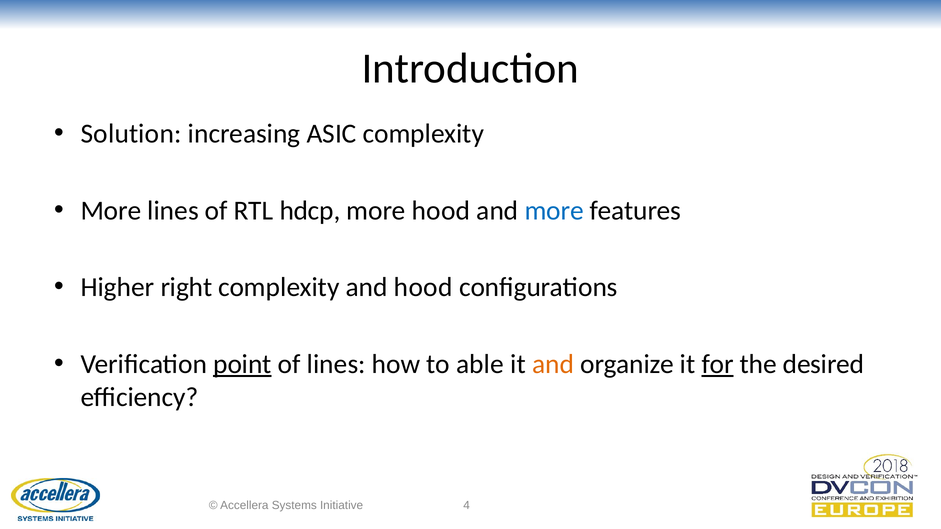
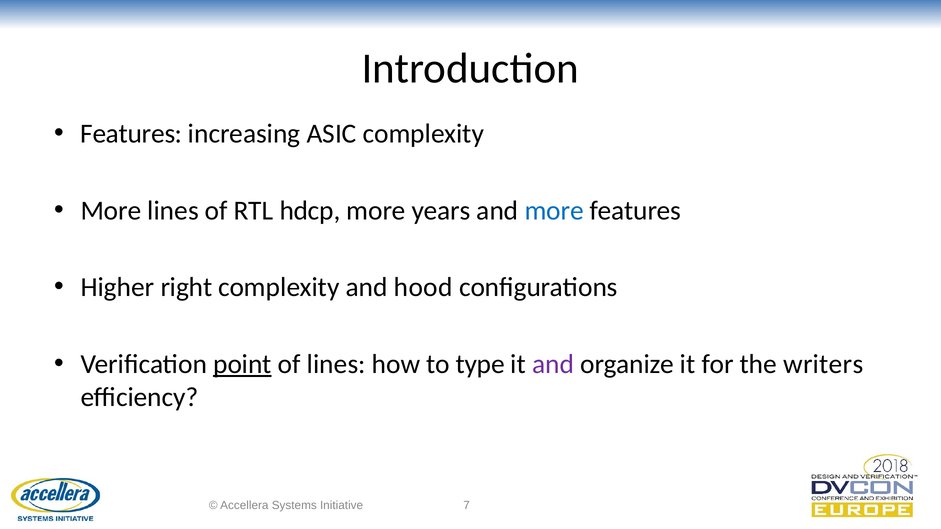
Solution at (131, 134): Solution -> Features
more hood: hood -> years
able: able -> type
and at (553, 364) colour: orange -> purple
for underline: present -> none
desired: desired -> writers
4: 4 -> 7
